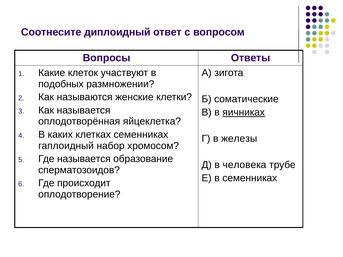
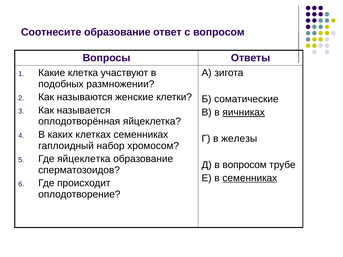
Соотнесите диплоидный: диплоидный -> образование
клеток: клеток -> клетка
Где называется: называется -> яйцеклетка
в человека: человека -> вопросом
семенниках at (250, 178) underline: none -> present
